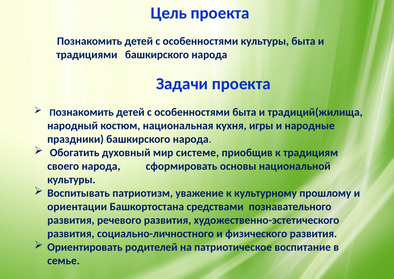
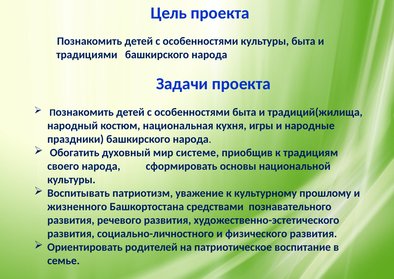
ориентации: ориентации -> жизненного
